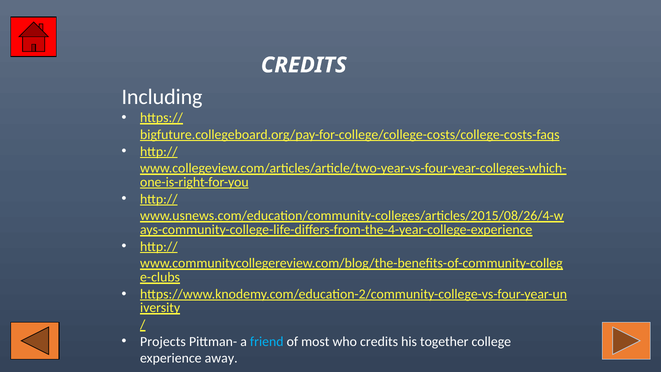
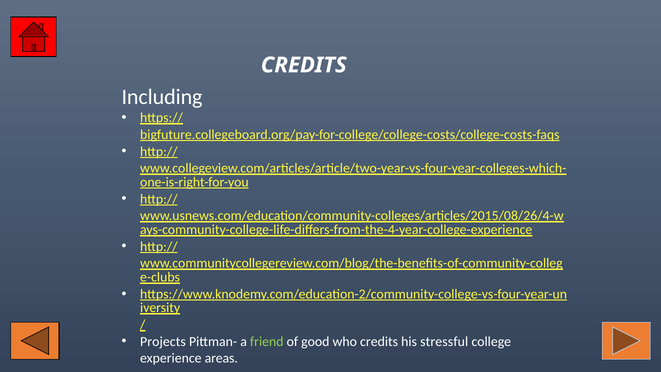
friend colour: light blue -> light green
most: most -> good
together: together -> stressful
away: away -> areas
